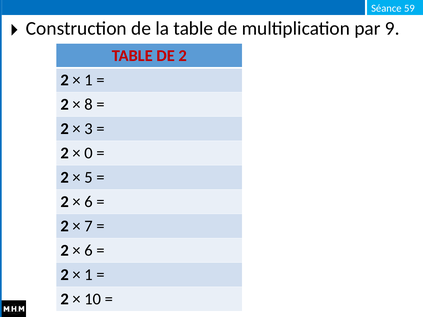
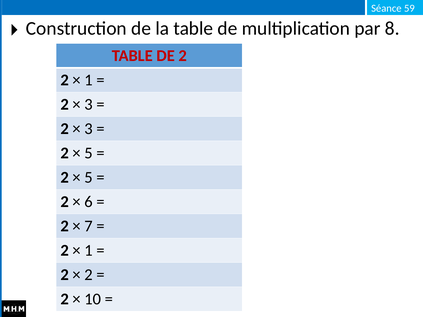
9: 9 -> 8
8 at (88, 105): 8 -> 3
0 at (88, 153): 0 -> 5
6 at (88, 251): 6 -> 1
1 at (88, 275): 1 -> 2
